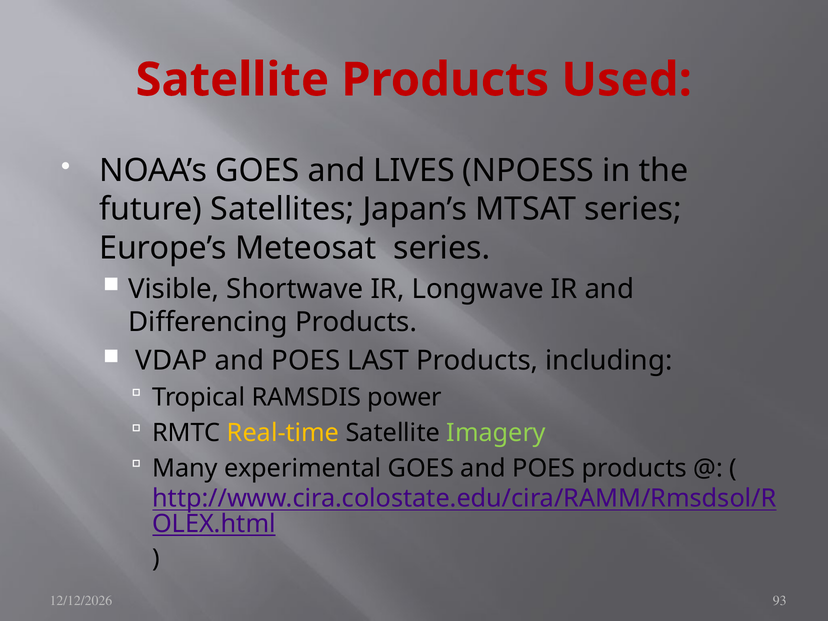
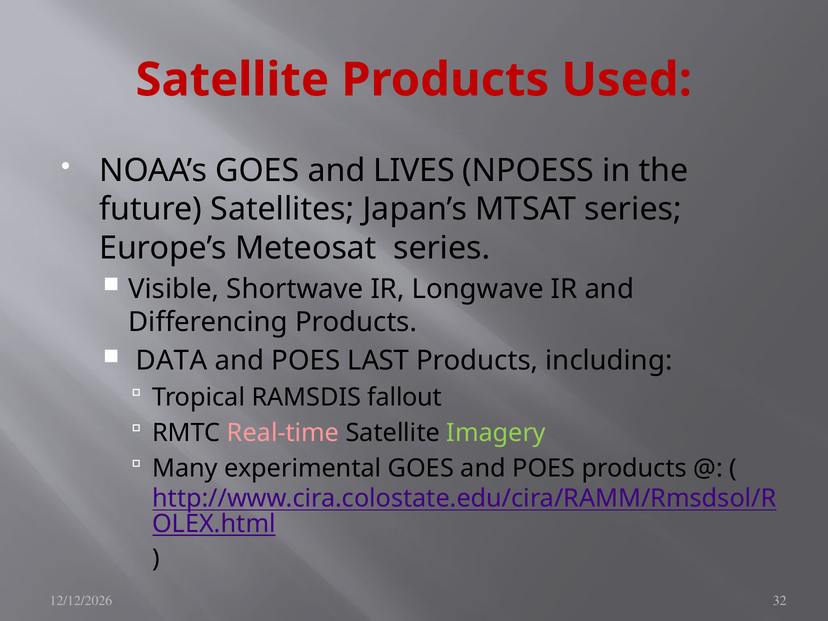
VDAP: VDAP -> DATA
power: power -> fallout
Real-time colour: yellow -> pink
93: 93 -> 32
